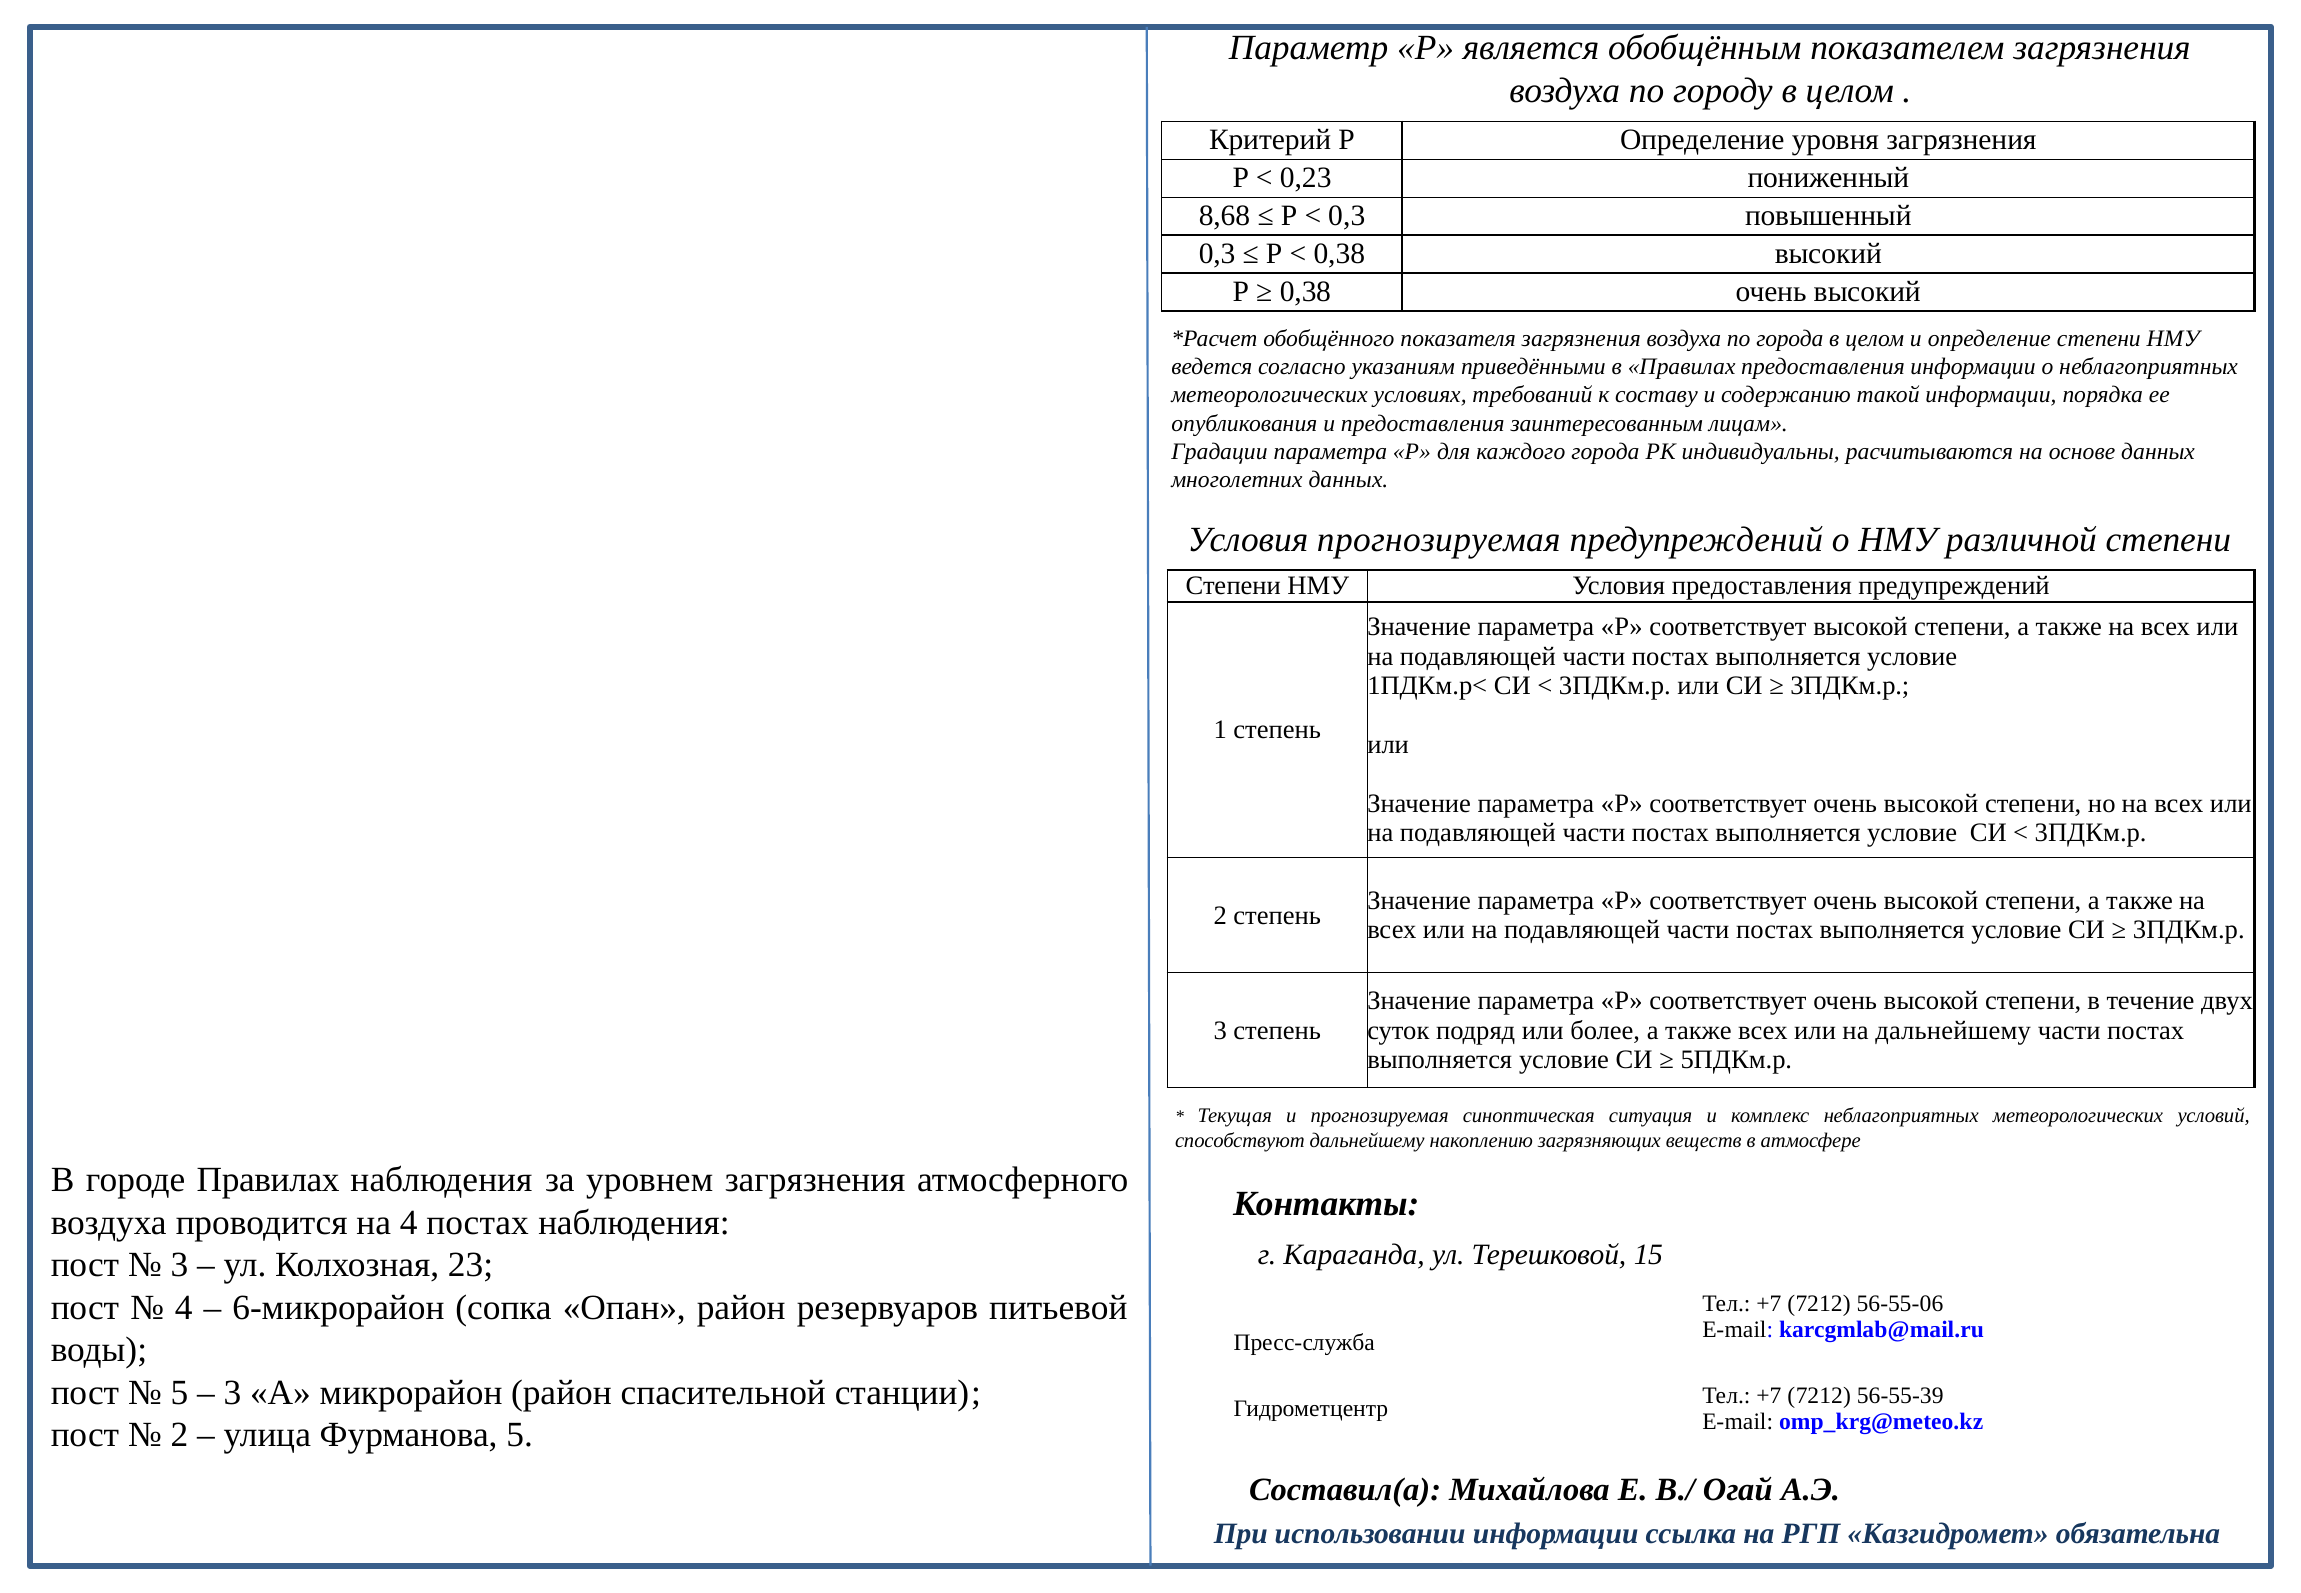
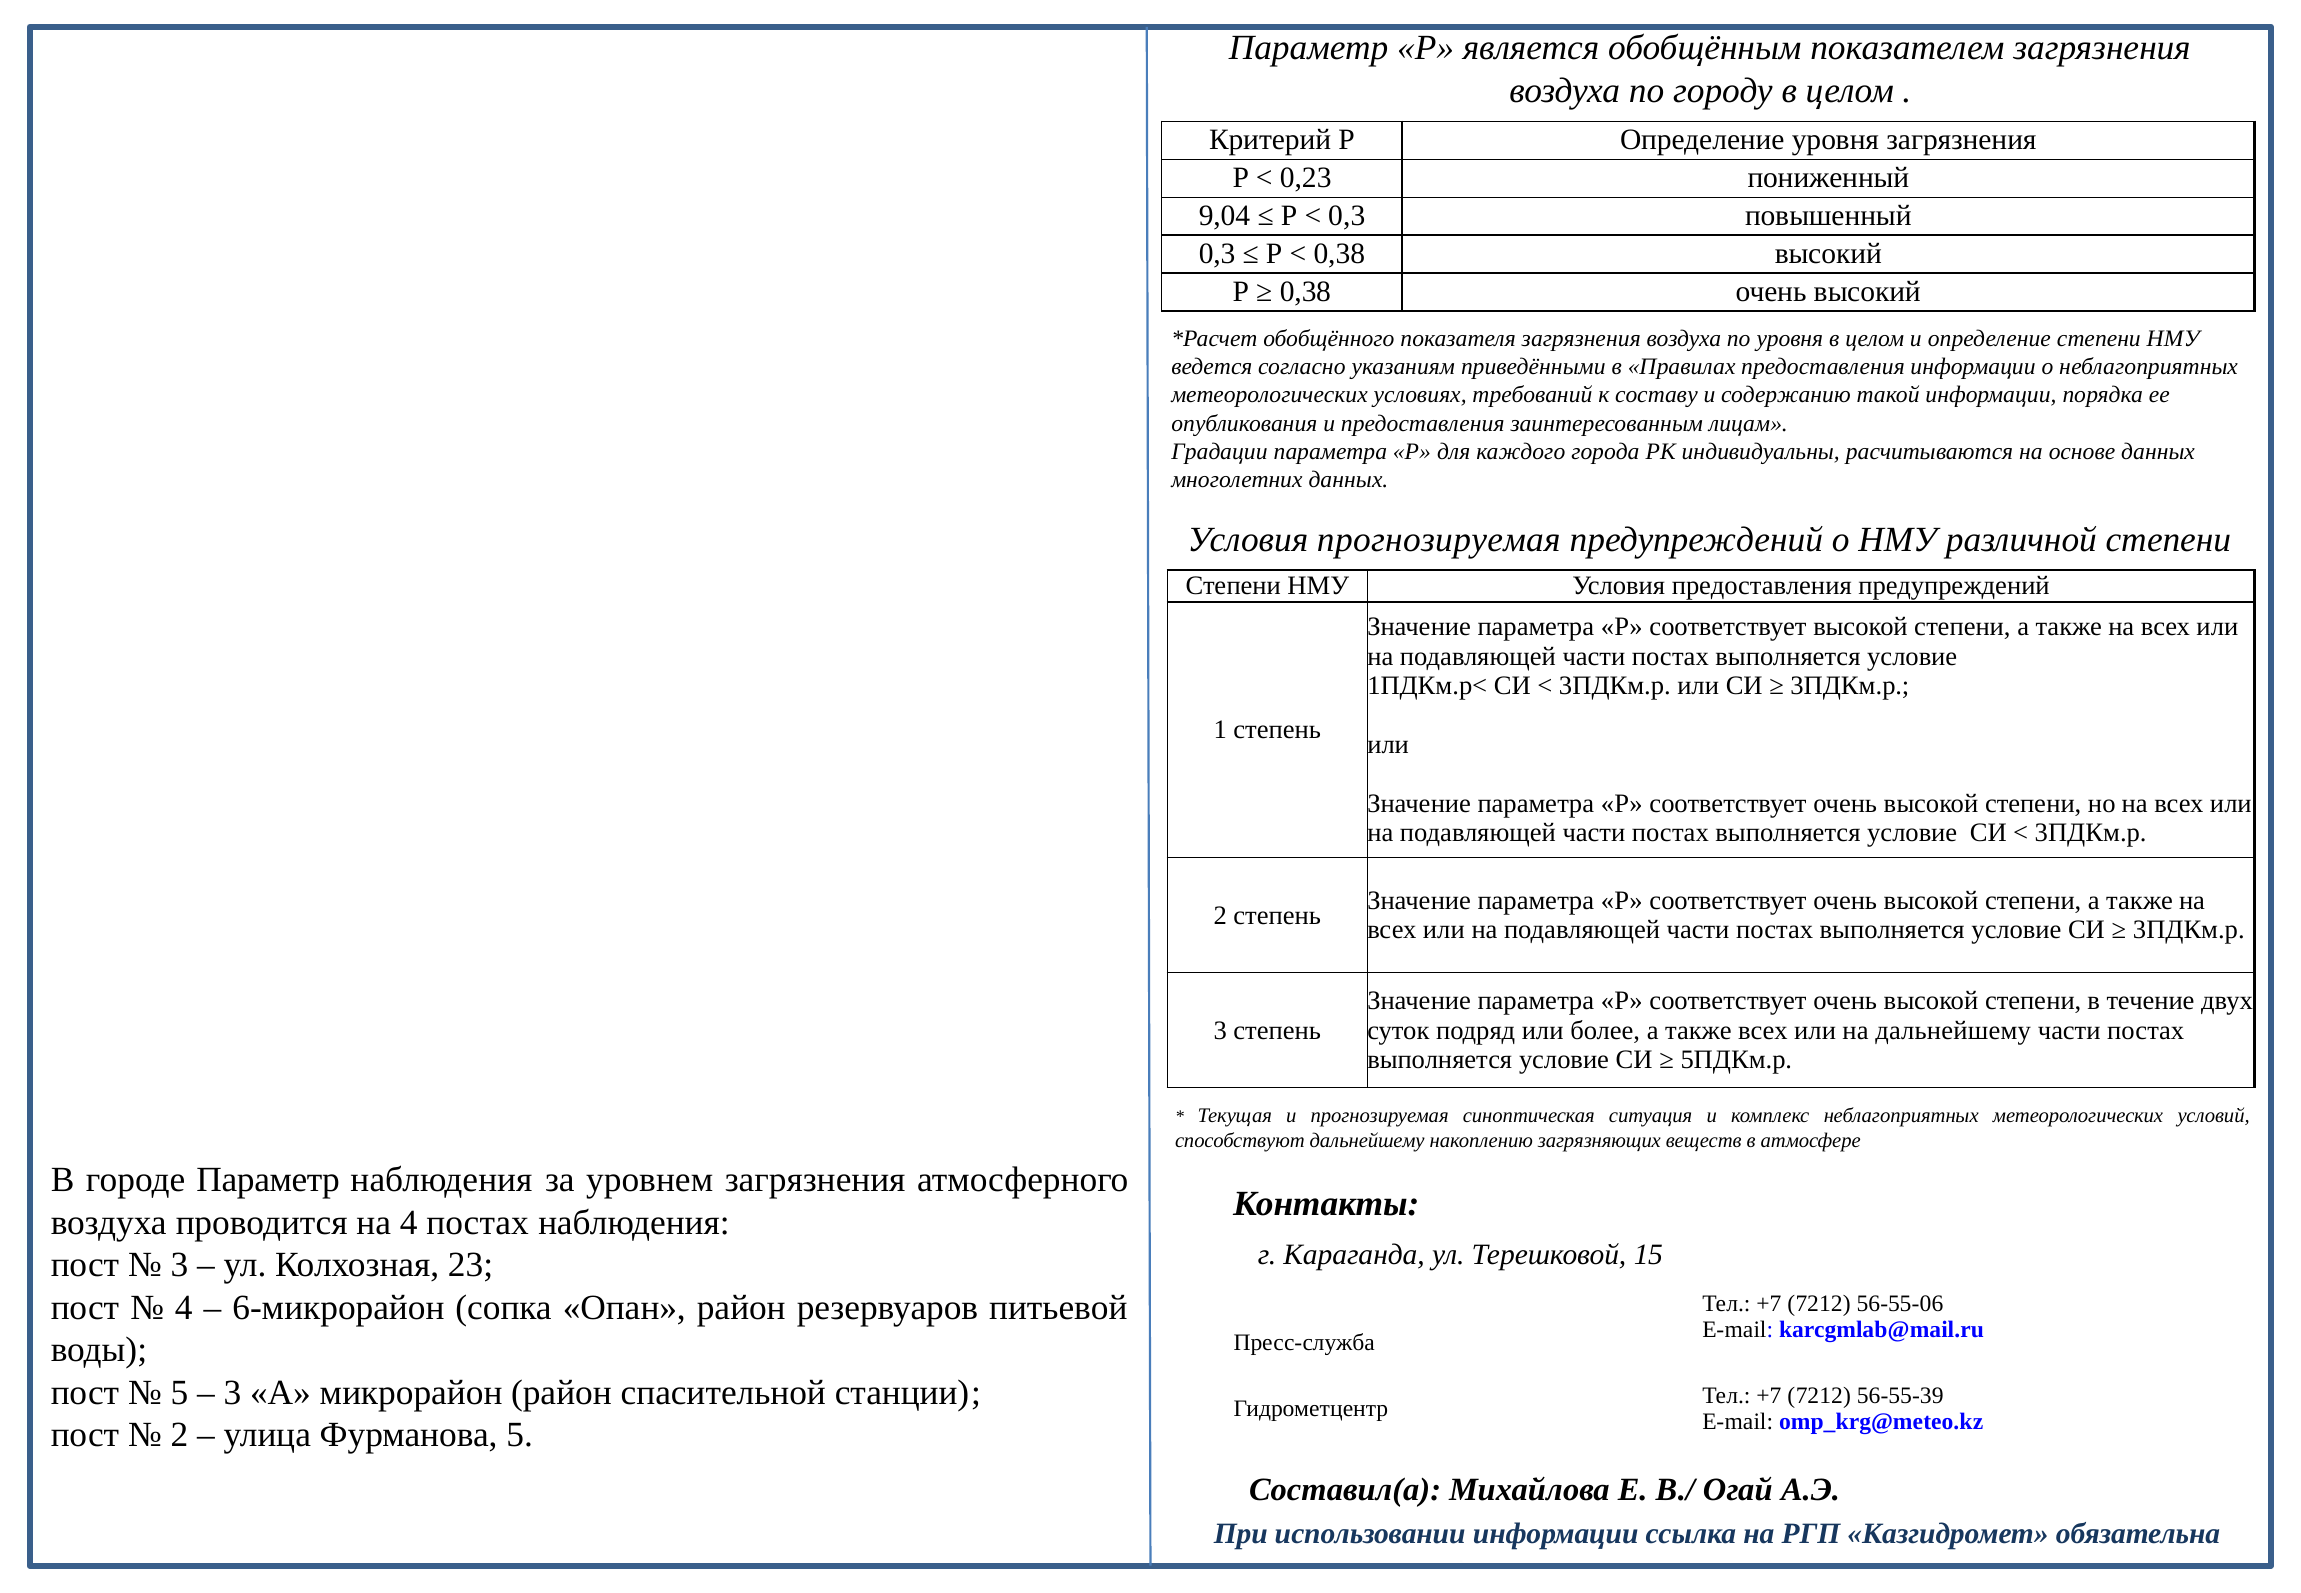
8,68: 8,68 -> 9,04
по города: города -> уровня
городе Правилах: Правилах -> Параметр
